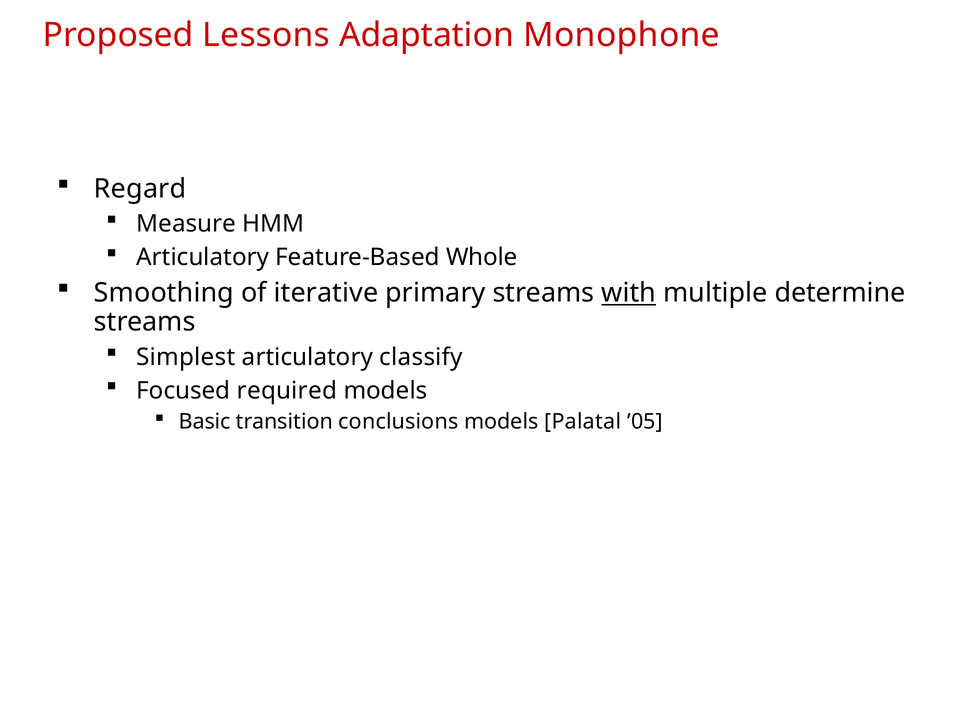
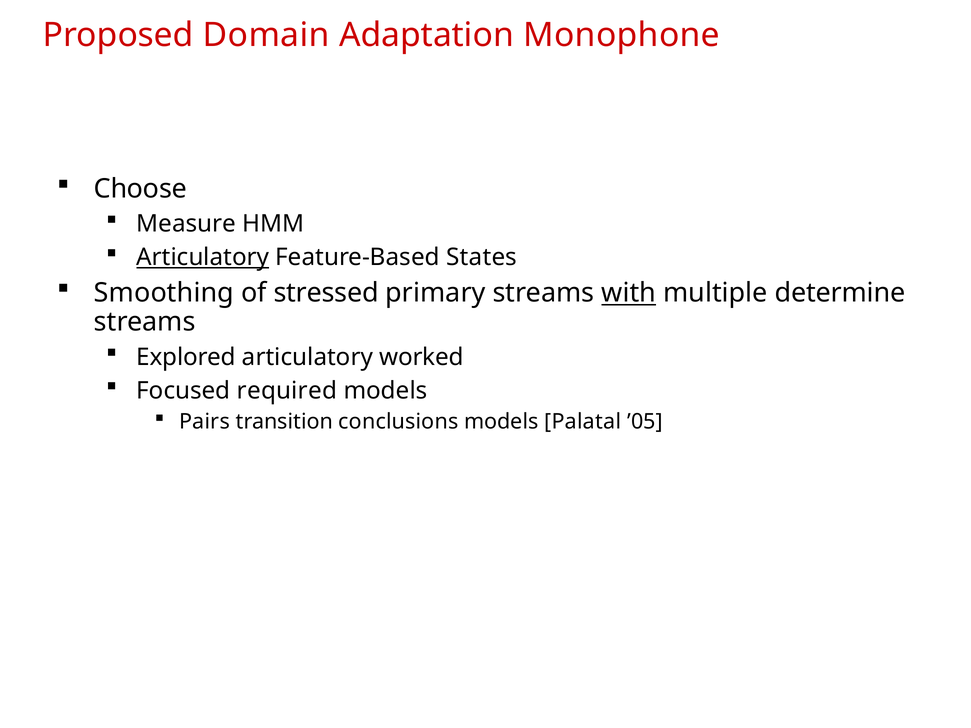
Lessons: Lessons -> Domain
Regard: Regard -> Choose
Articulatory at (203, 257) underline: none -> present
Whole: Whole -> States
iterative: iterative -> stressed
Simplest: Simplest -> Explored
classify: classify -> worked
Basic: Basic -> Pairs
